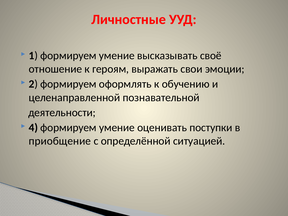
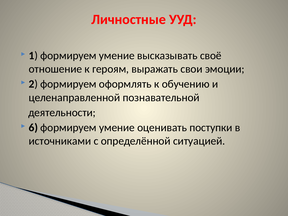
4: 4 -> 6
приобщение: приобщение -> источниками
